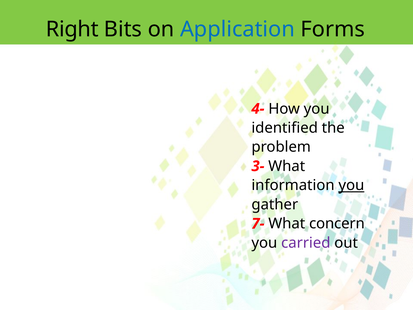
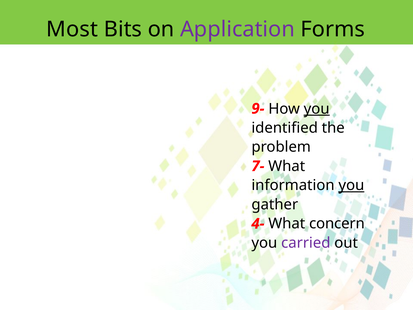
Right: Right -> Most
Application colour: blue -> purple
4-: 4- -> 9-
you at (317, 109) underline: none -> present
3-: 3- -> 7-
7-: 7- -> 4-
